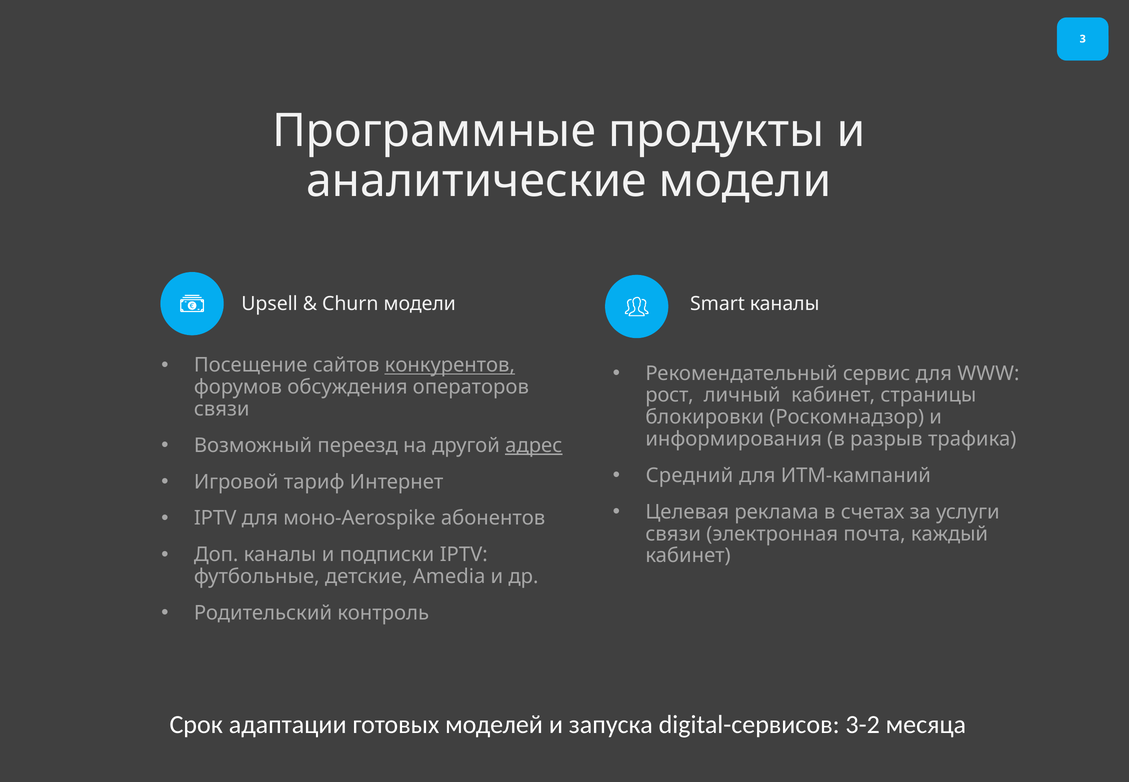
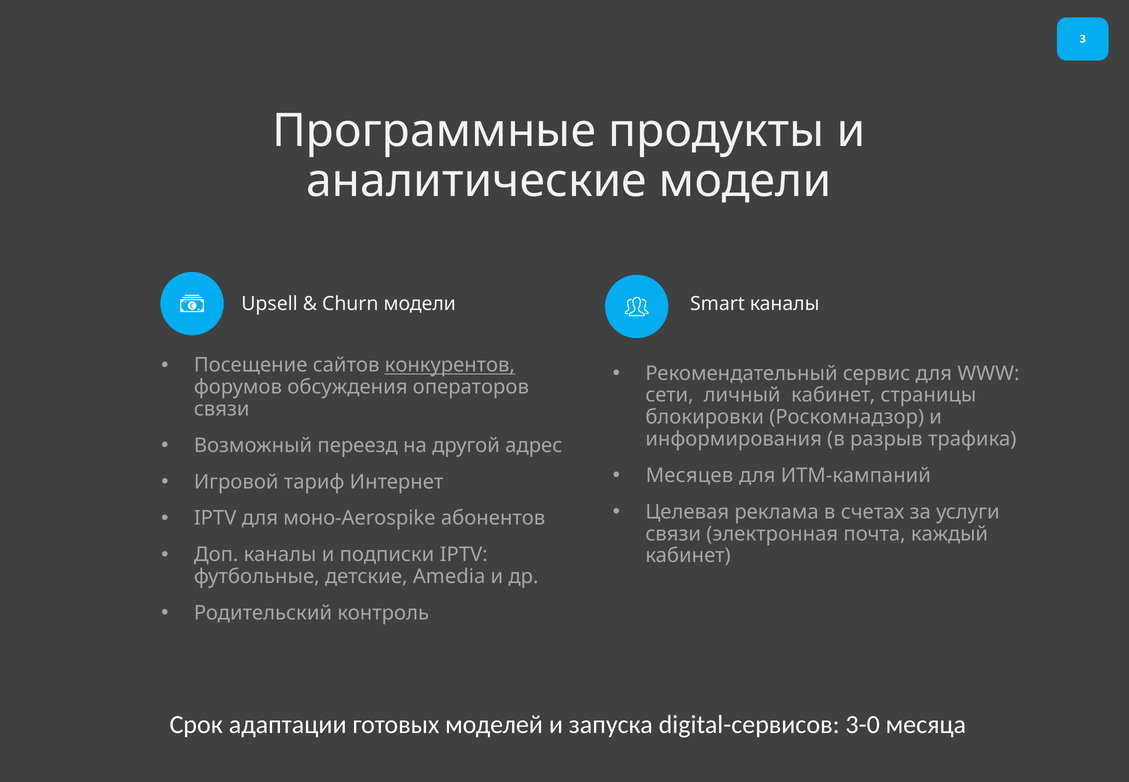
рост: рост -> сети
адрес underline: present -> none
Средний: Средний -> Месяцев
3-2: 3-2 -> 3-0
